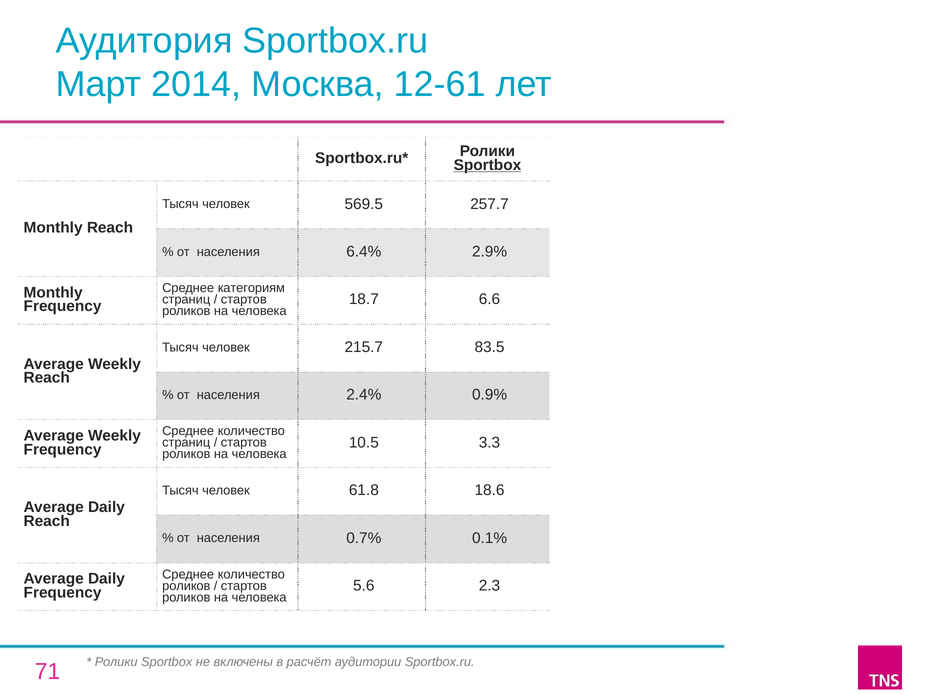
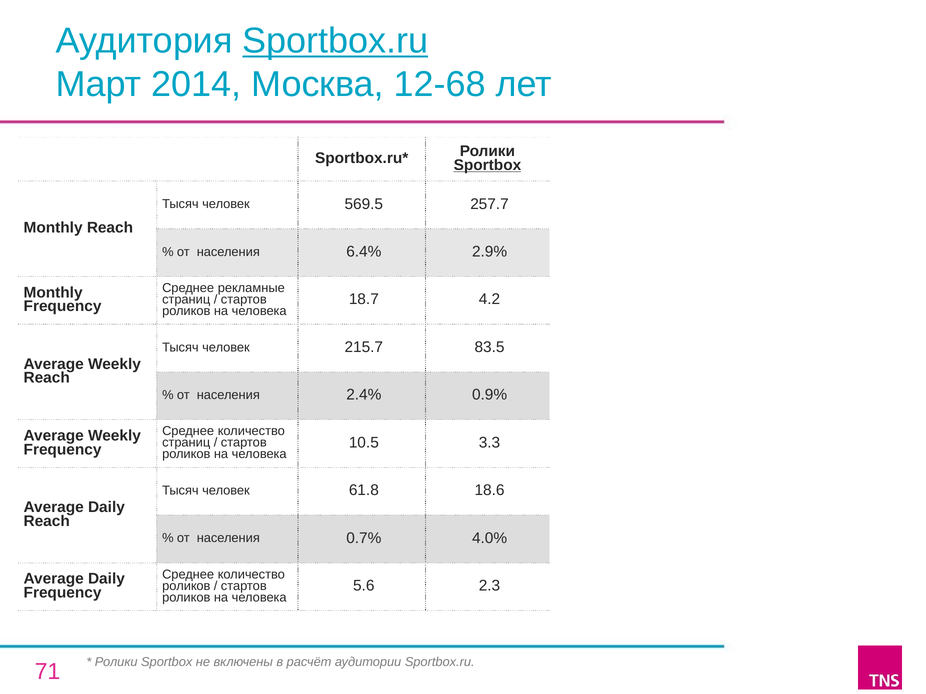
Sportbox.ru at (335, 41) underline: none -> present
12-61: 12-61 -> 12-68
категориям: категориям -> рекламные
6.6: 6.6 -> 4.2
0.1%: 0.1% -> 4.0%
